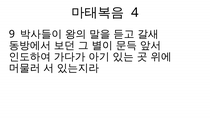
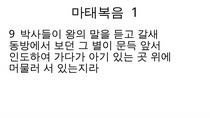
4: 4 -> 1
